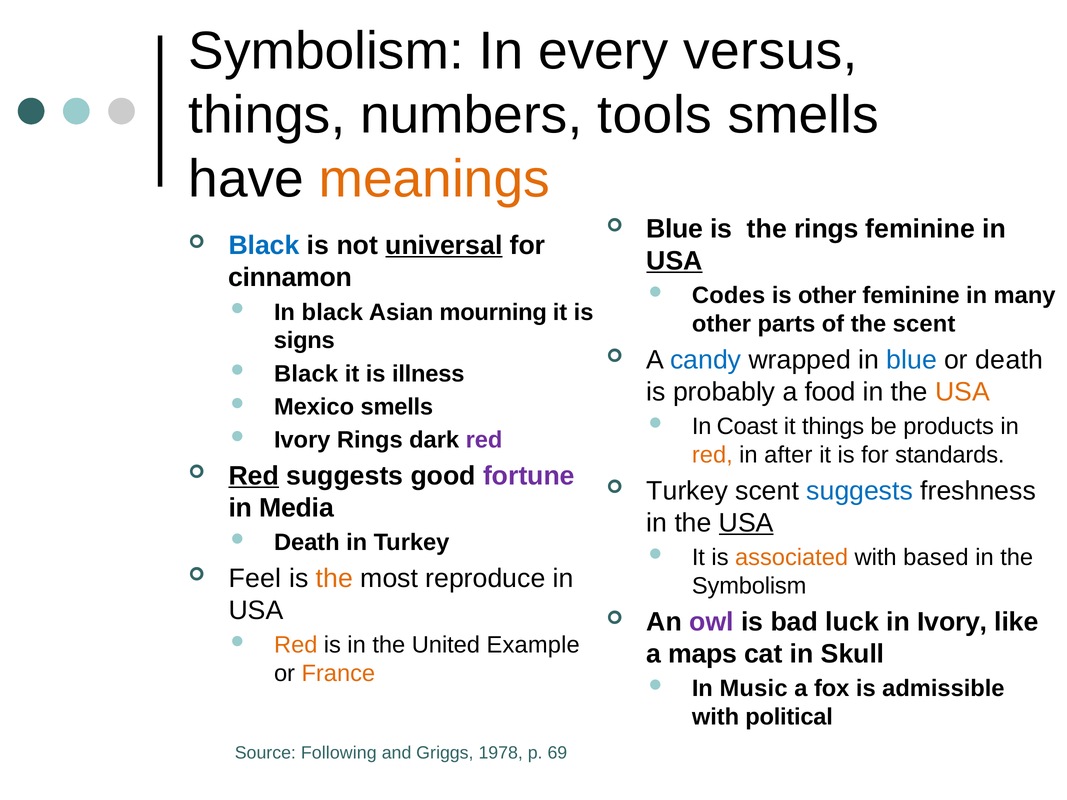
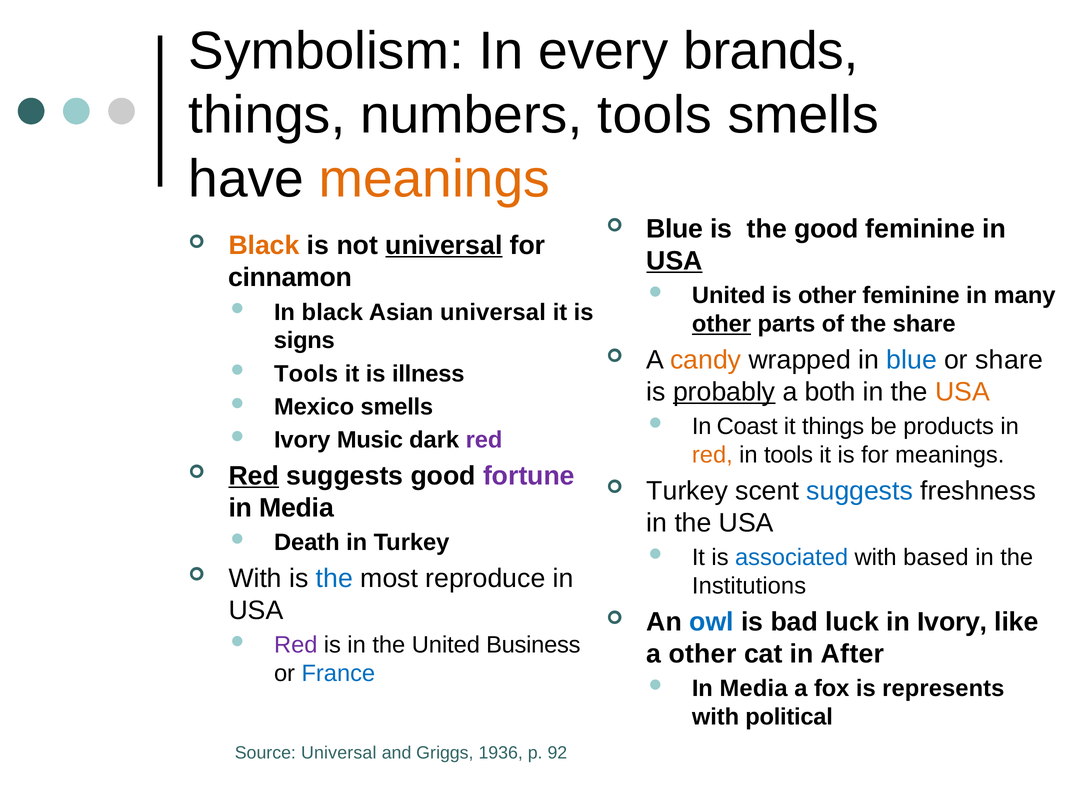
versus: versus -> brands
the rings: rings -> good
Black at (264, 246) colour: blue -> orange
Codes at (729, 296): Codes -> United
Asian mourning: mourning -> universal
other at (722, 324) underline: none -> present
the scent: scent -> share
candy colour: blue -> orange
or death: death -> share
Black at (306, 374): Black -> Tools
probably underline: none -> present
food: food -> both
Ivory Rings: Rings -> Music
in after: after -> tools
for standards: standards -> meanings
USA at (746, 523) underline: present -> none
associated colour: orange -> blue
Feel at (255, 579): Feel -> With
the at (334, 579) colour: orange -> blue
Symbolism at (749, 586): Symbolism -> Institutions
owl colour: purple -> blue
Red at (296, 645) colour: orange -> purple
Example: Example -> Business
a maps: maps -> other
Skull: Skull -> After
France colour: orange -> blue
Music at (754, 689): Music -> Media
admissible: admissible -> represents
Source Following: Following -> Universal
1978: 1978 -> 1936
69: 69 -> 92
